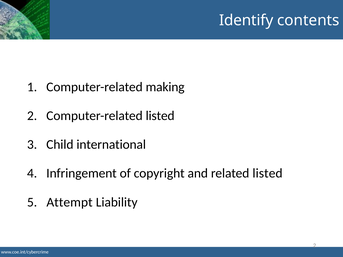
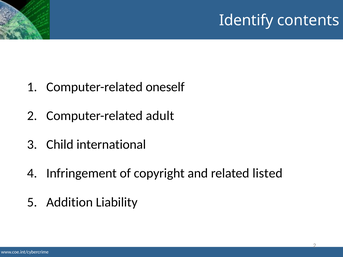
making: making -> oneself
Computer-related listed: listed -> adult
Attempt: Attempt -> Addition
